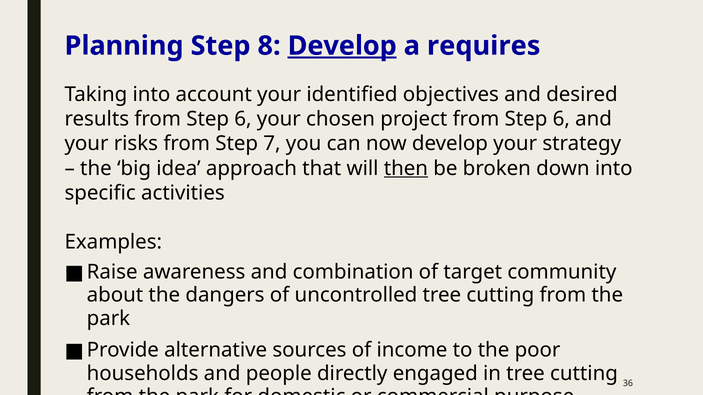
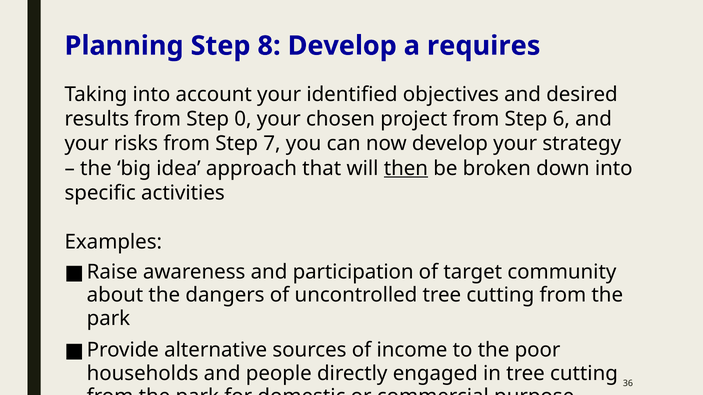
Develop at (342, 46) underline: present -> none
results from Step 6: 6 -> 0
combination: combination -> participation
